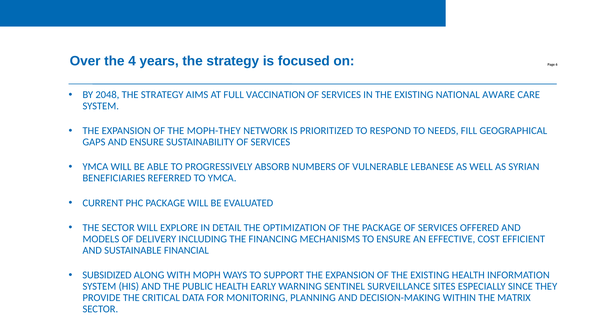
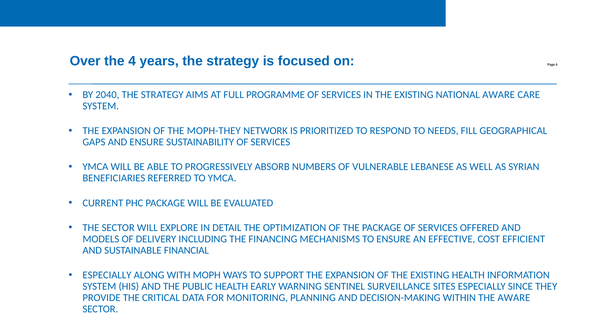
2048: 2048 -> 2040
VACCINATION: VACCINATION -> PROGRAMME
SUBSIDIZED at (107, 275): SUBSIDIZED -> ESPECIALLY
THE MATRIX: MATRIX -> AWARE
